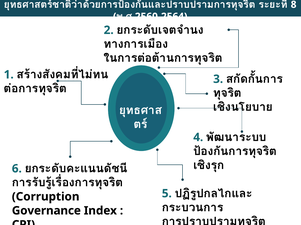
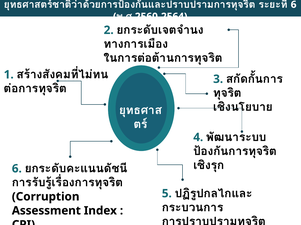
8 at (294, 5): 8 -> 6
Governance: Governance -> Assessment
